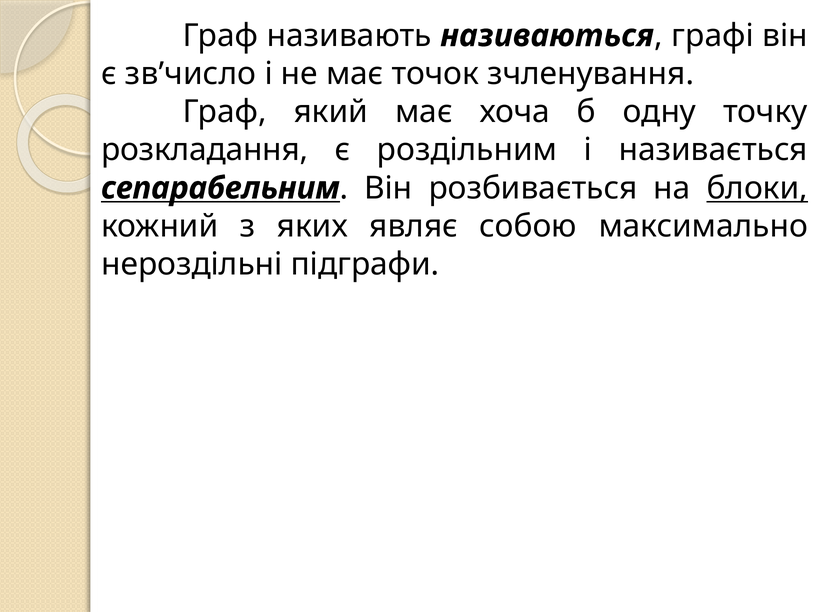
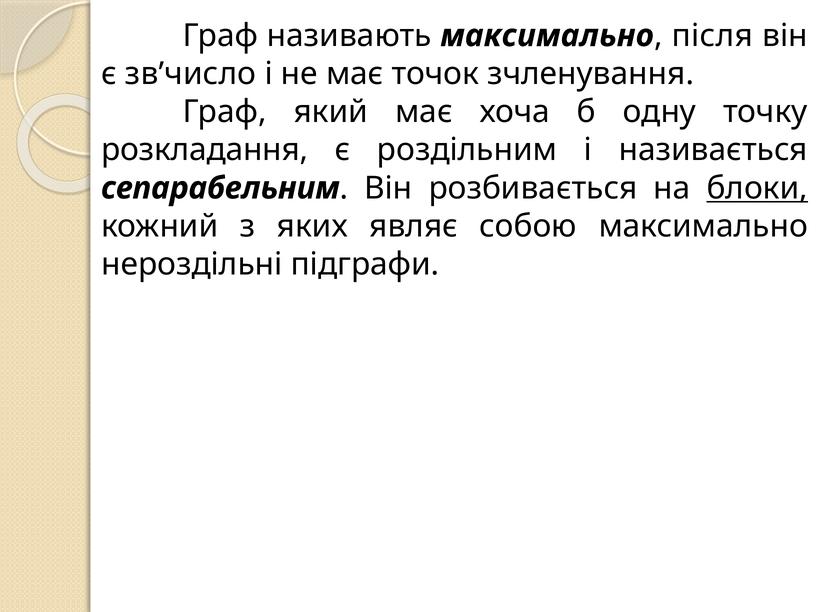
називають називаються: називаються -> максимально
графі: графі -> після
сепарабельним underline: present -> none
